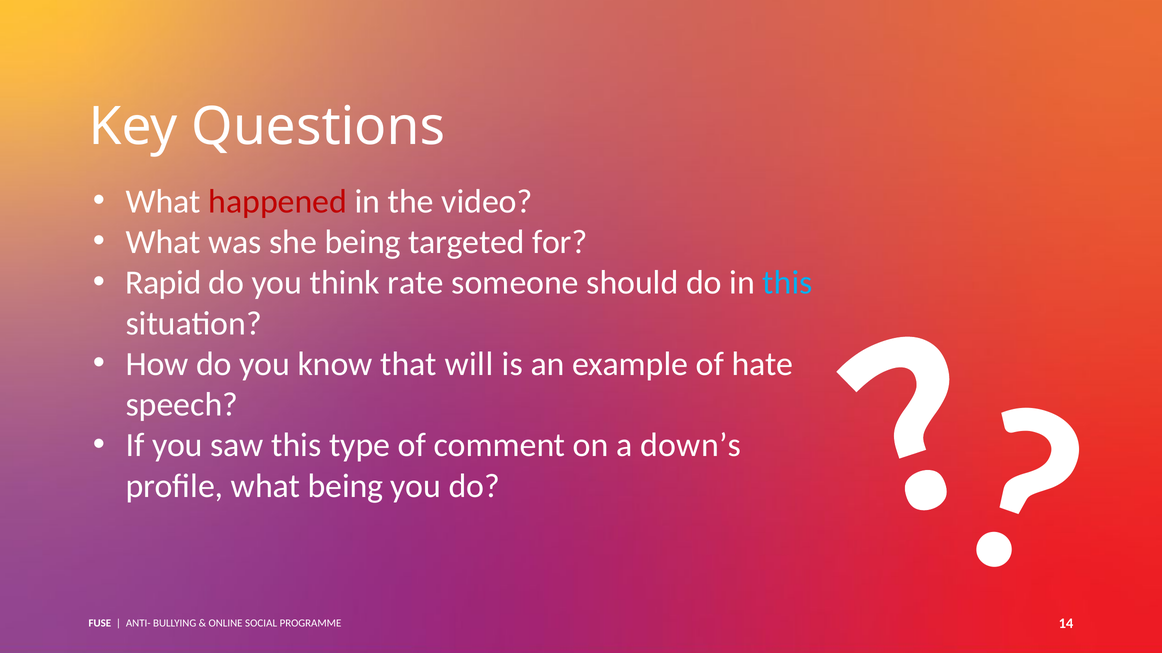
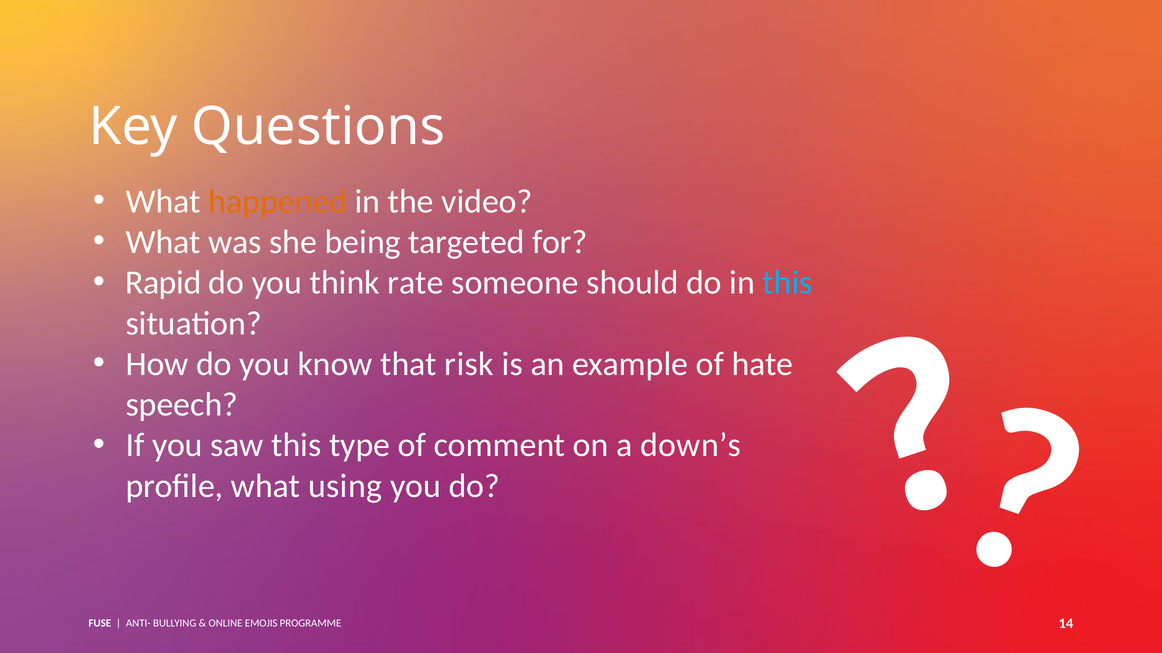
happened colour: red -> orange
will: will -> risk
what being: being -> using
SOCIAL: SOCIAL -> EMOJIS
